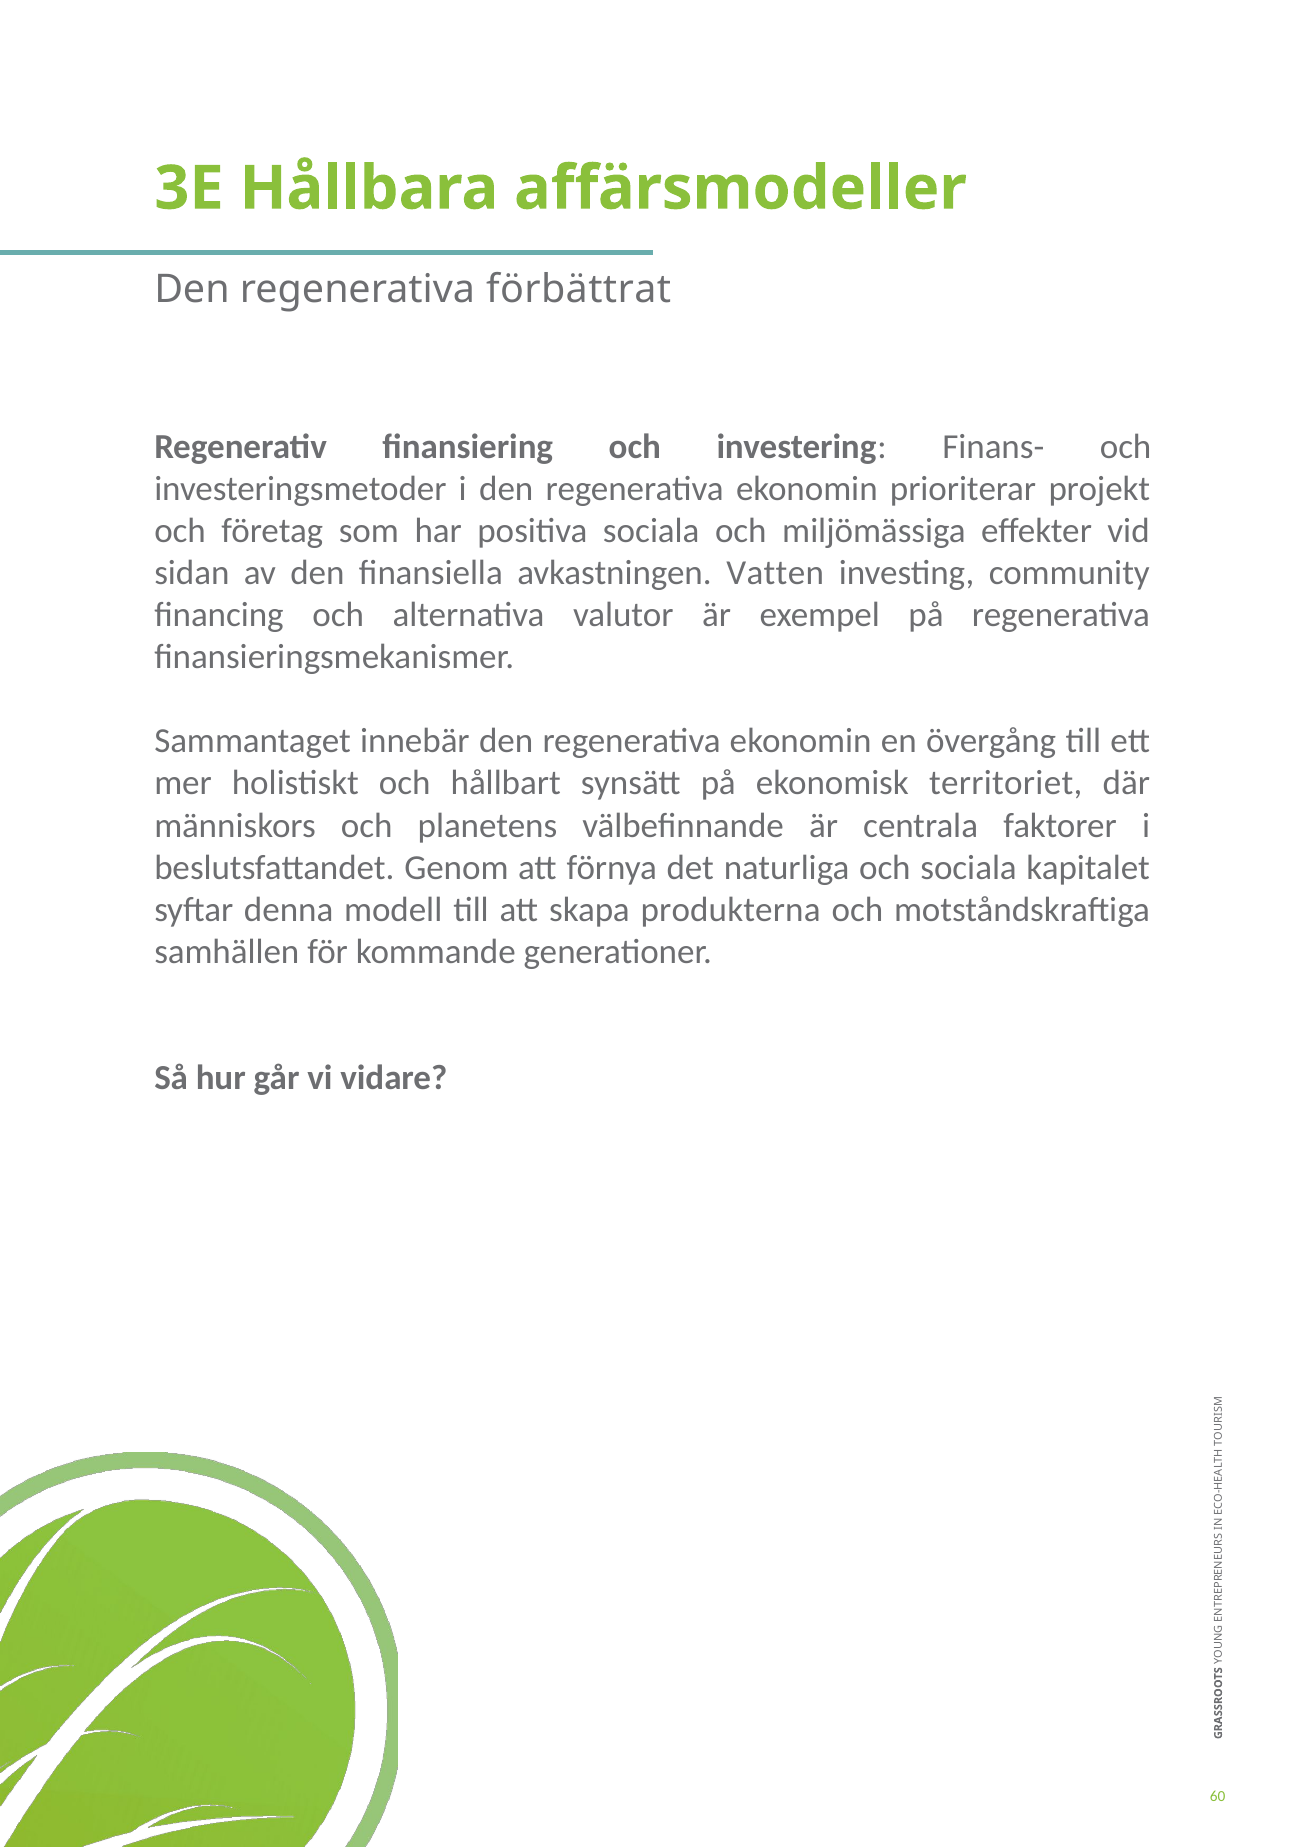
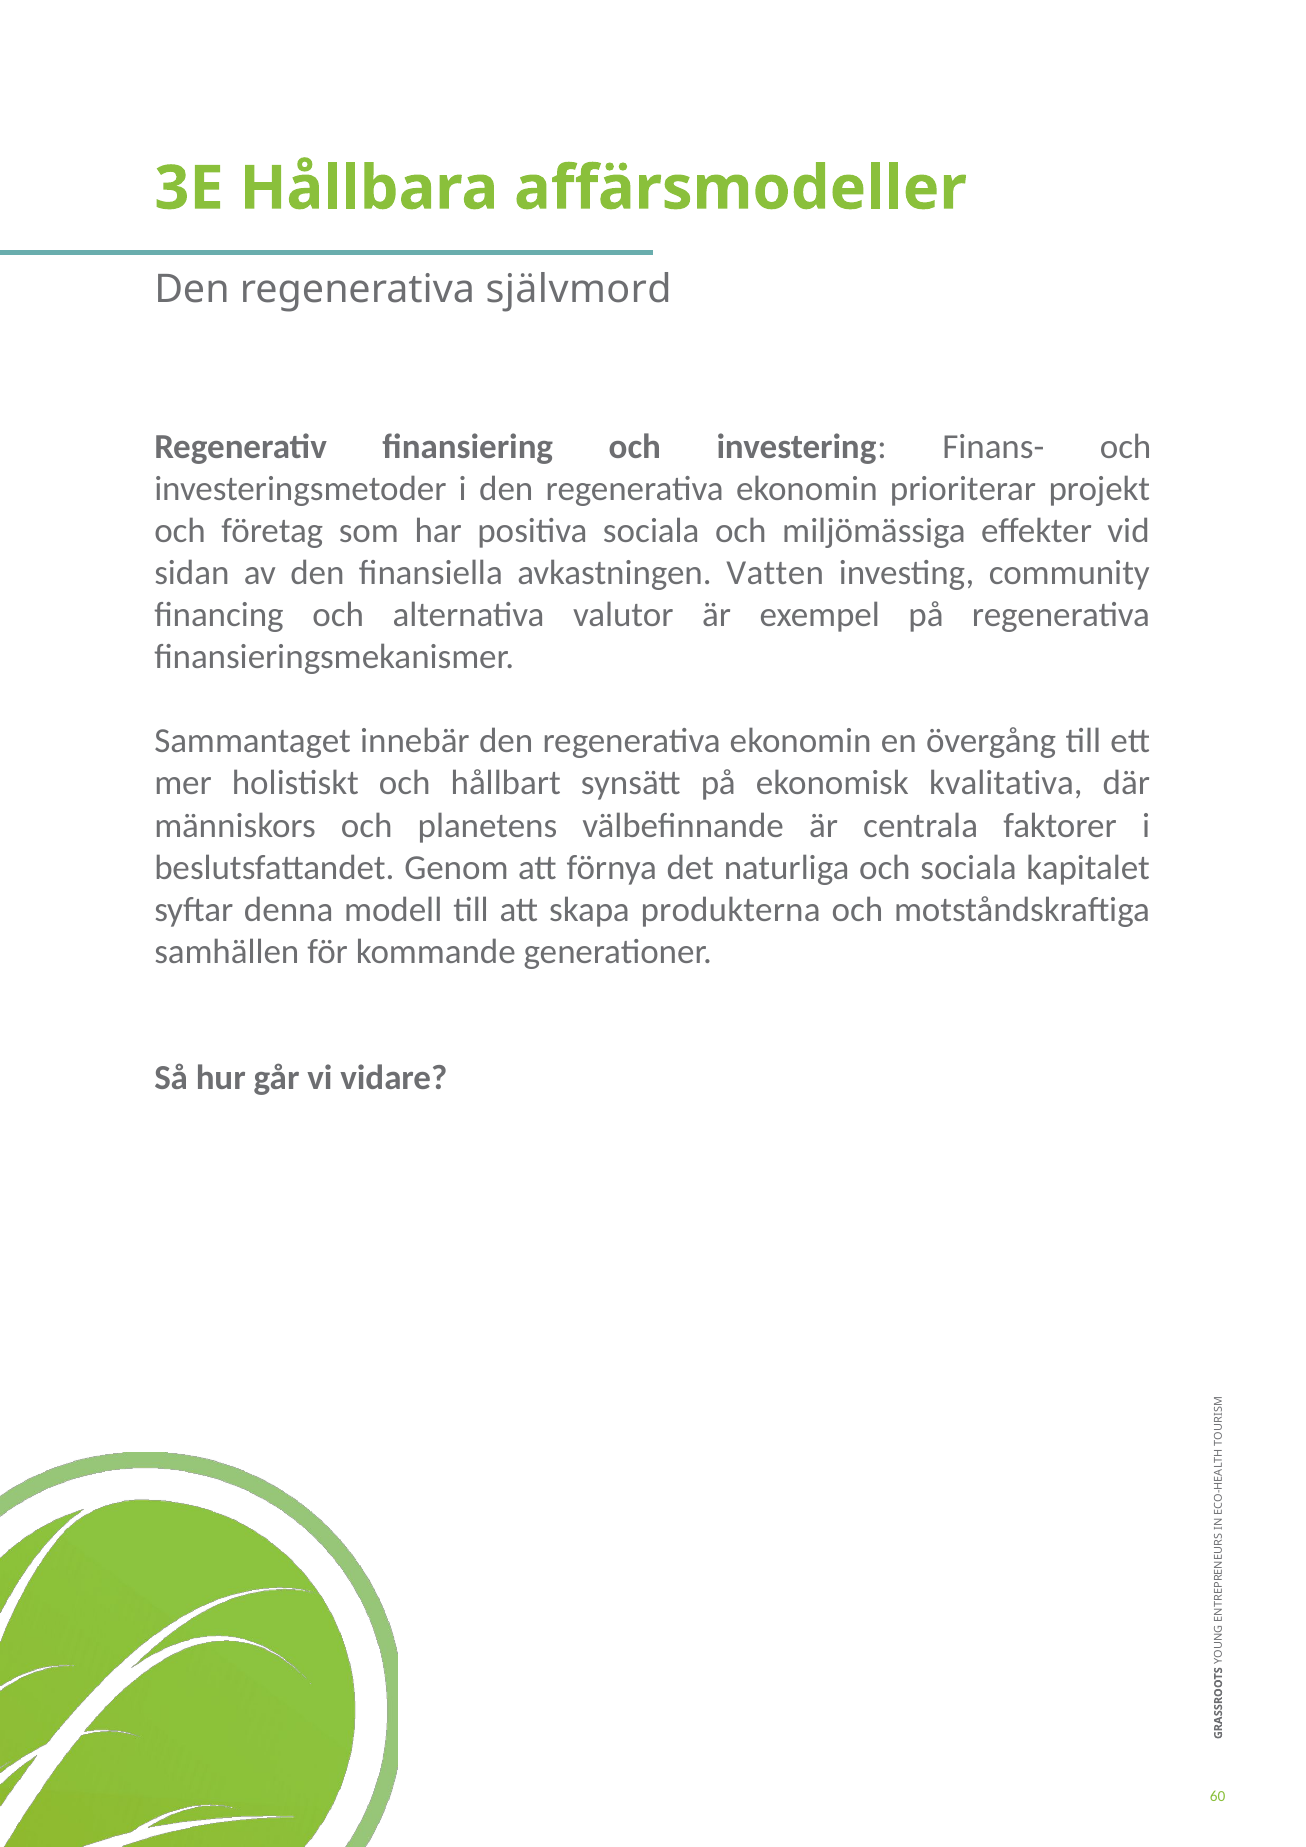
förbättrat: förbättrat -> självmord
territoriet: territoriet -> kvalitativa
